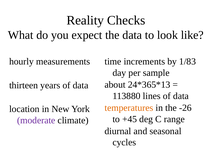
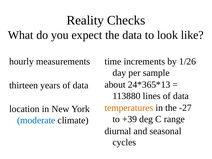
1/83: 1/83 -> 1/26
-26: -26 -> -27
+45: +45 -> +39
moderate colour: purple -> blue
